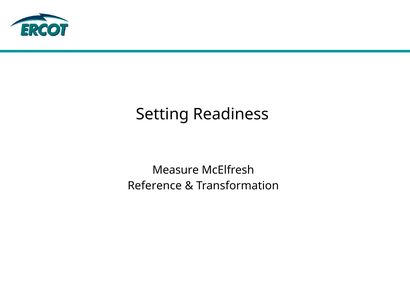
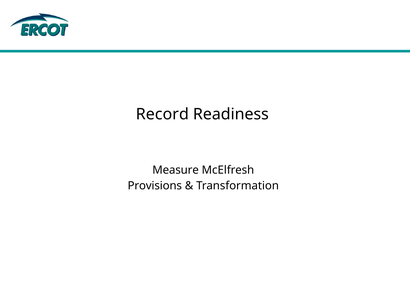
Setting: Setting -> Record
Reference: Reference -> Provisions
